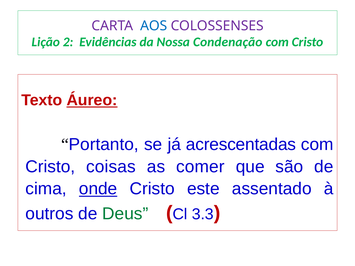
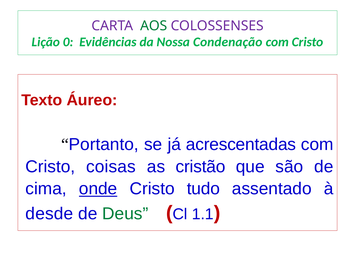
AOS colour: blue -> green
2: 2 -> 0
Áureo underline: present -> none
comer: comer -> cristão
este: este -> tudo
outros: outros -> desde
3.3: 3.3 -> 1.1
